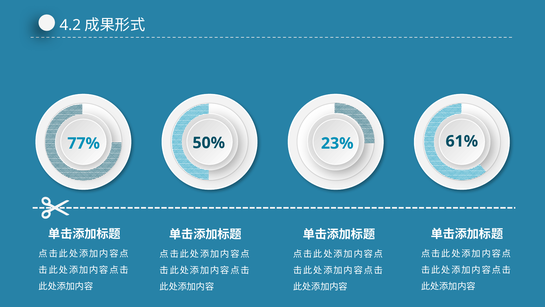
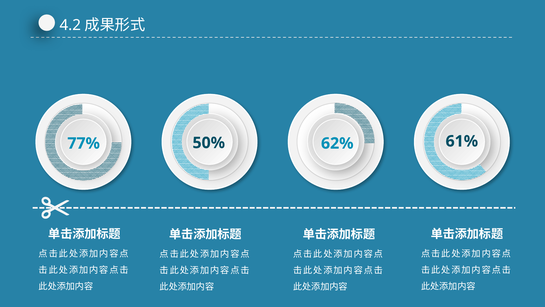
23%: 23% -> 62%
